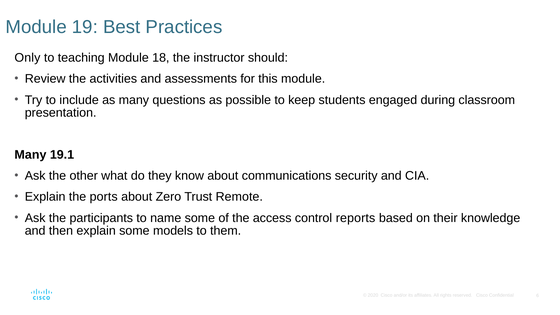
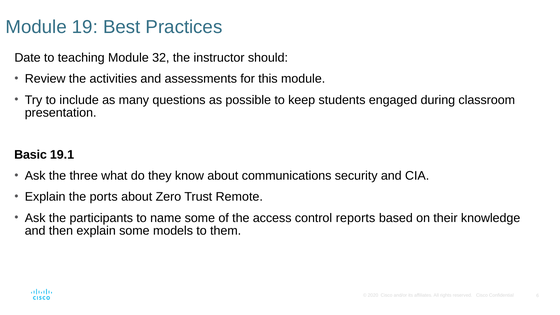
Only: Only -> Date
18: 18 -> 32
Many at (30, 155): Many -> Basic
other: other -> three
